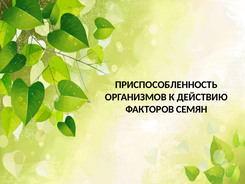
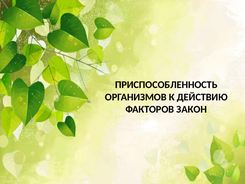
СЕМЯН: СЕМЯН -> ЗАКОН
